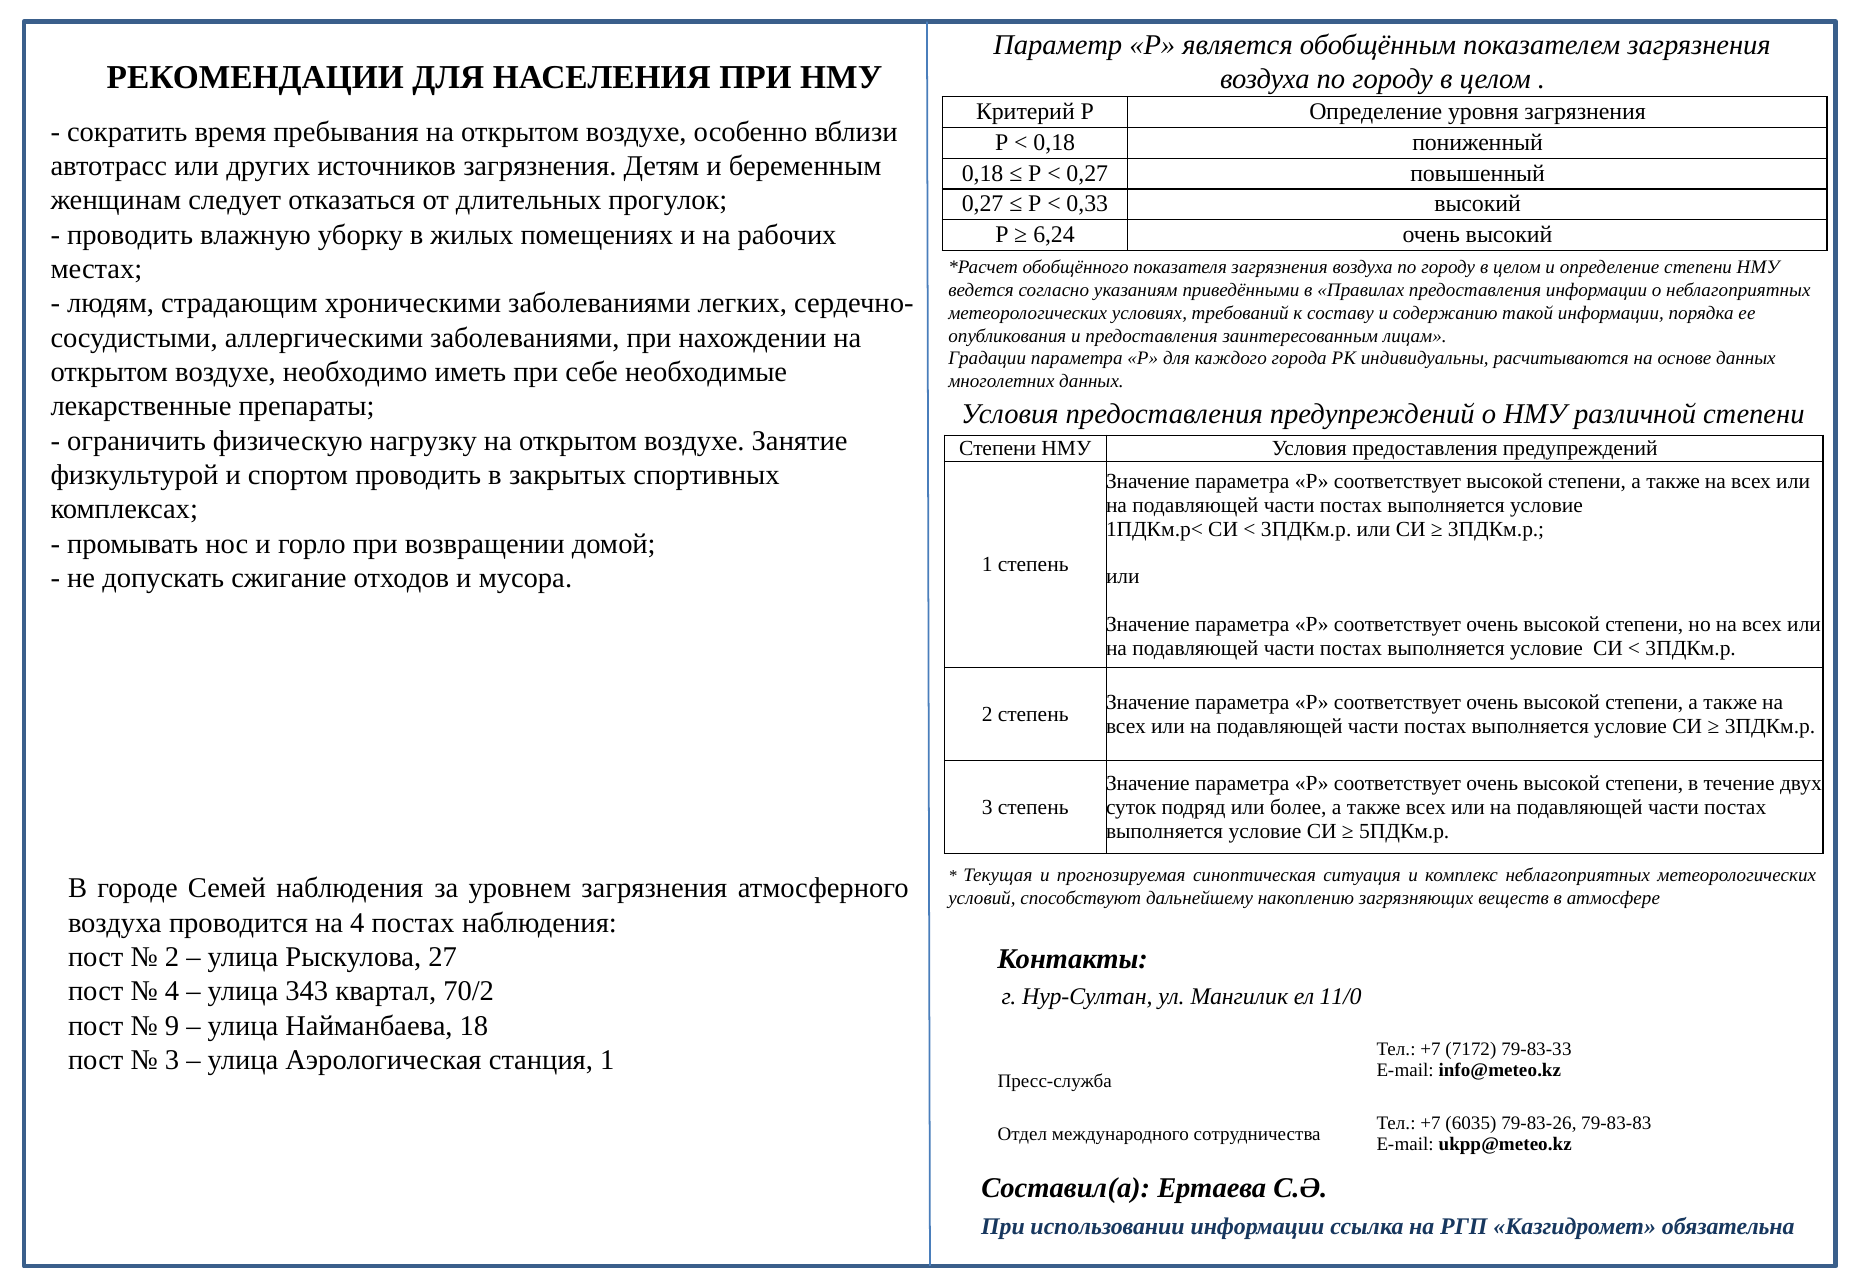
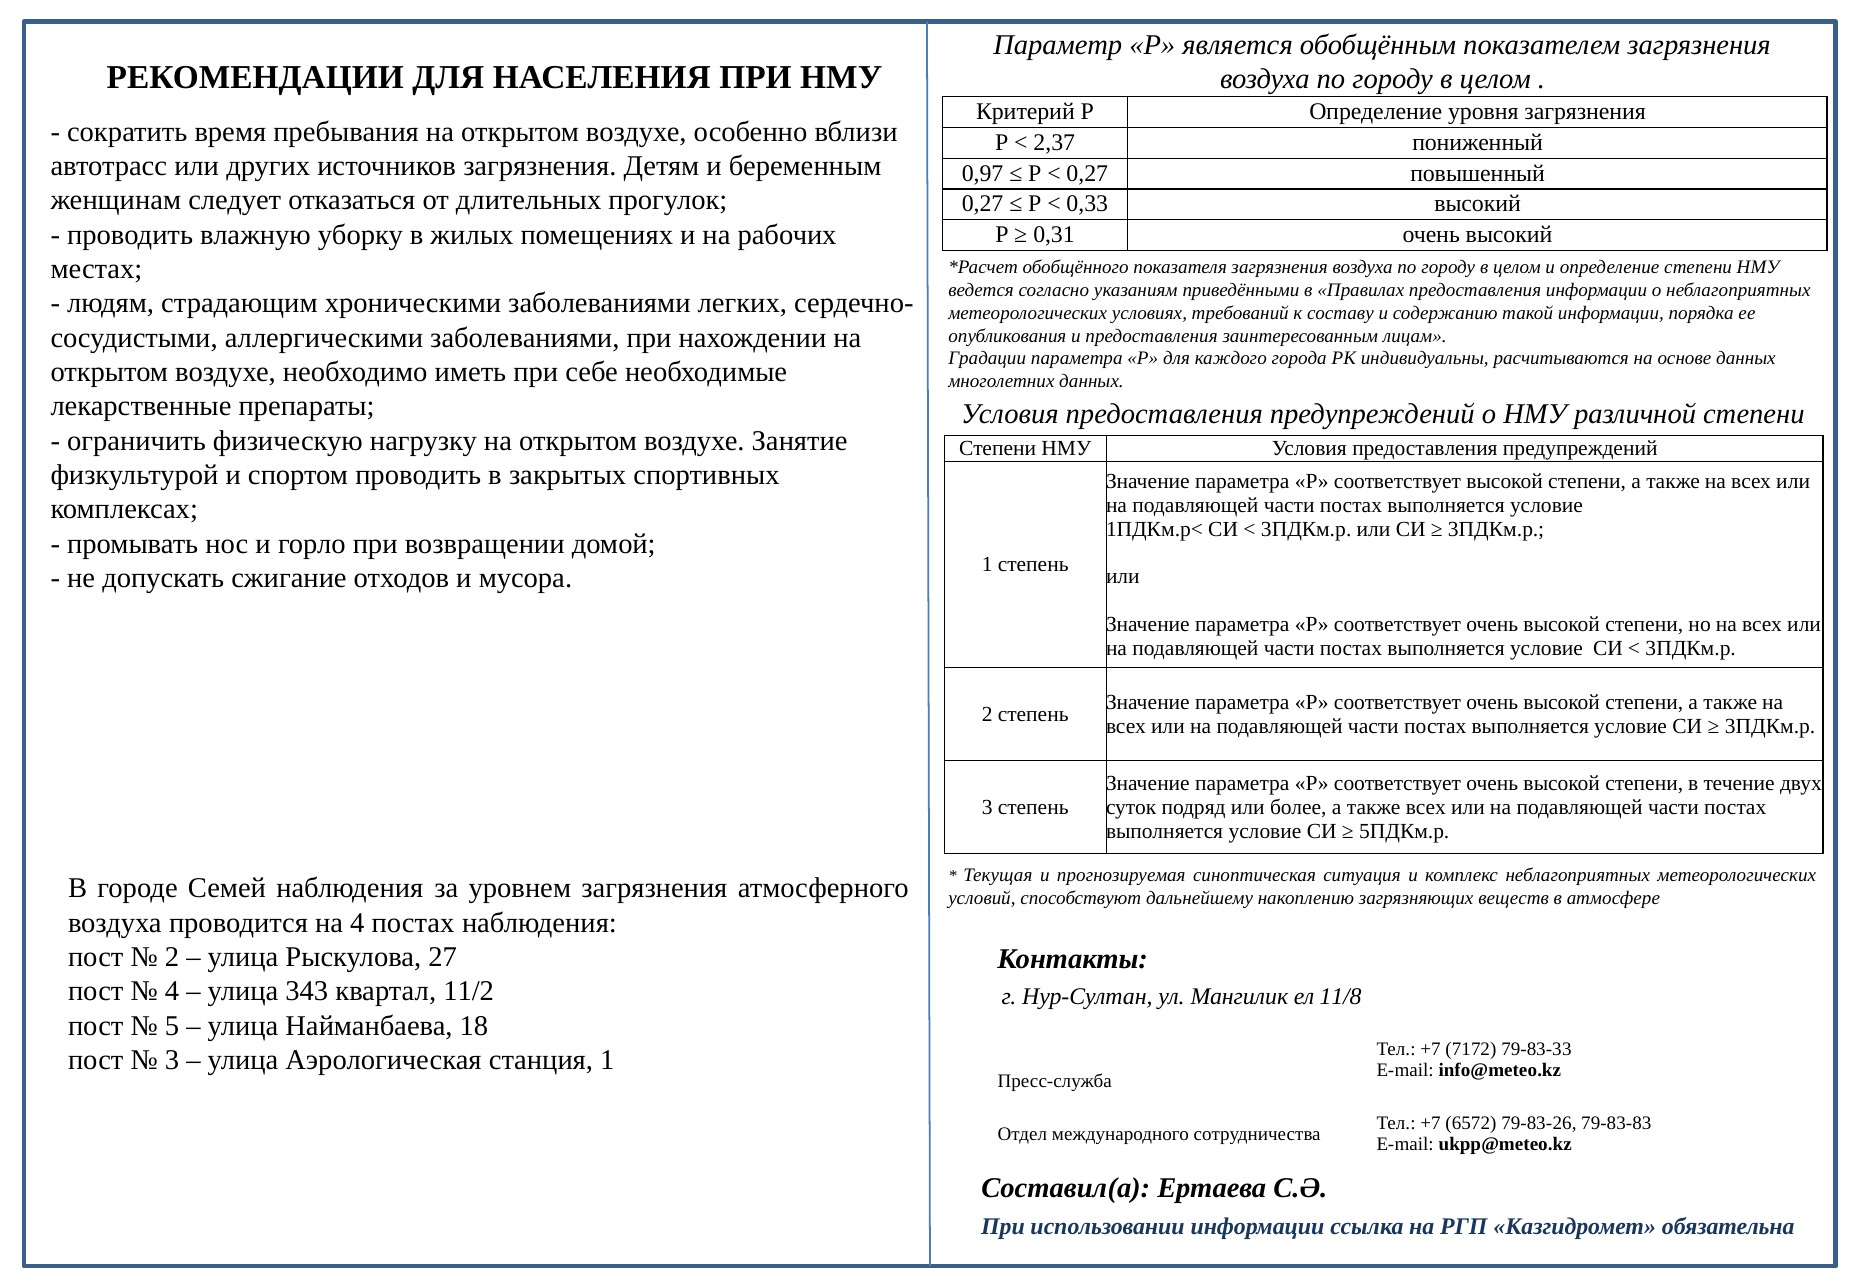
0,18 at (1054, 143): 0,18 -> 2,37
0,18 at (983, 173): 0,18 -> 0,97
6,24: 6,24 -> 0,31
70/2: 70/2 -> 11/2
11/0: 11/0 -> 11/8
9: 9 -> 5
6035: 6035 -> 6572
